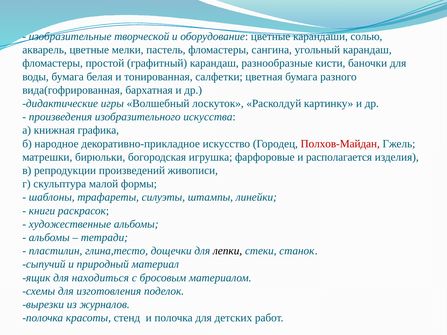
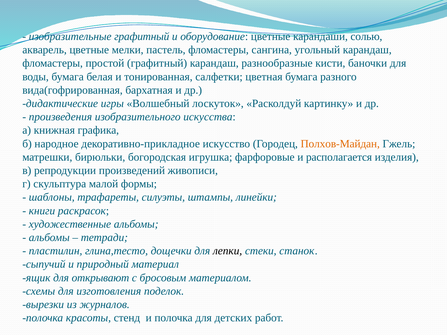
изобразительные творческой: творческой -> графитный
Полхов-Майдан colour: red -> orange
находиться: находиться -> открывают
